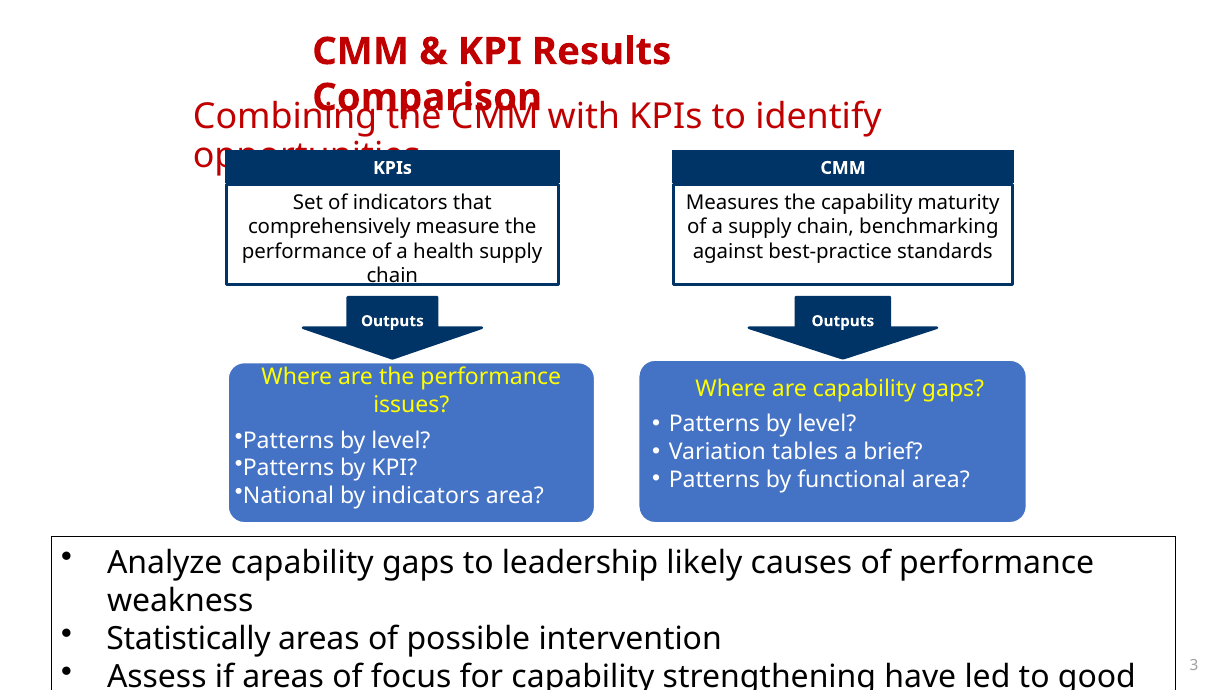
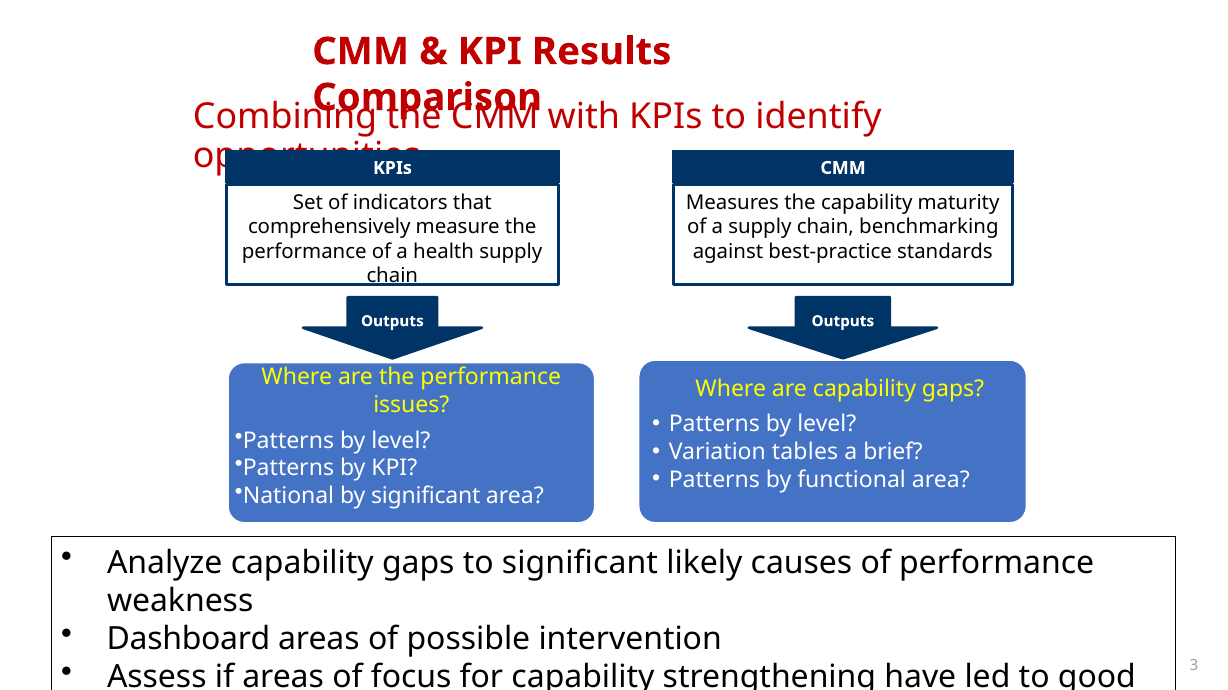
by indicators: indicators -> significant
to leadership: leadership -> significant
Statistically: Statistically -> Dashboard
